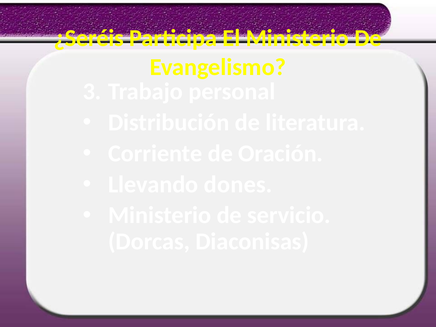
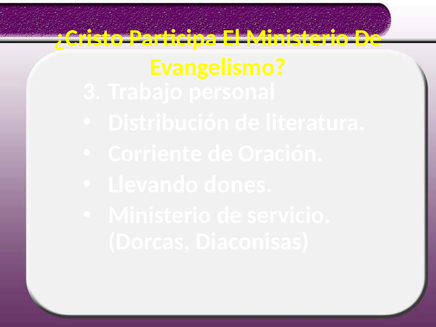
¿Seréis: ¿Seréis -> ¿Cristo
